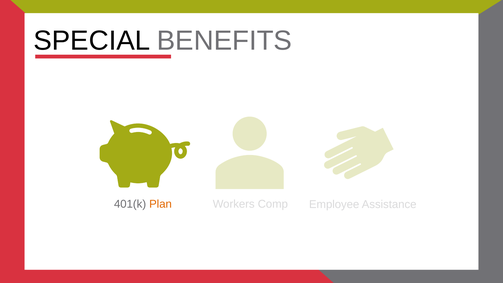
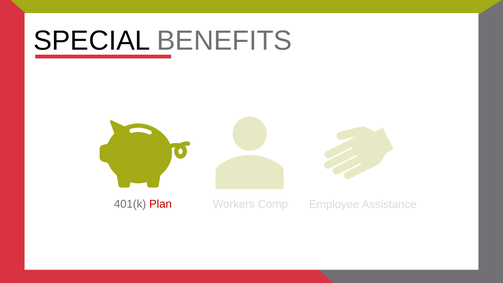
Plan colour: orange -> red
